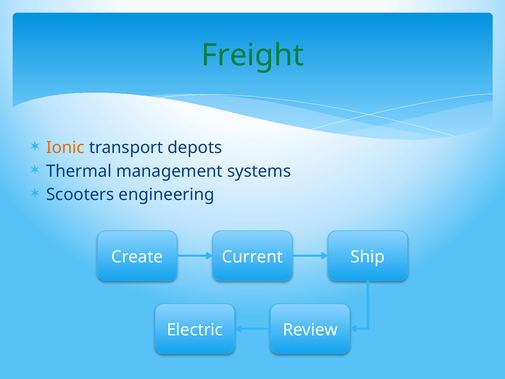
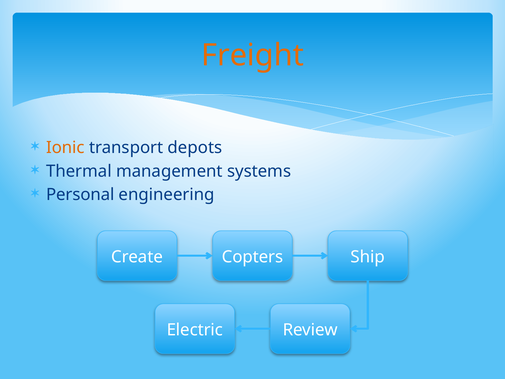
Freight colour: green -> orange
Scooters: Scooters -> Personal
Current: Current -> Copters
